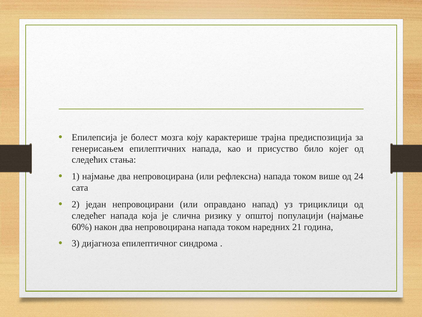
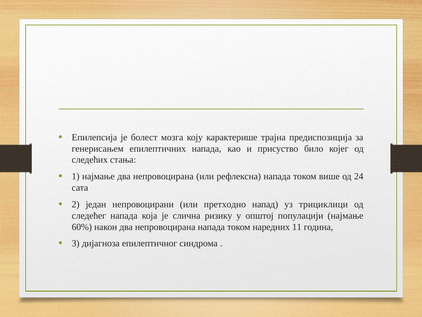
оправдано: оправдано -> претходно
21: 21 -> 11
